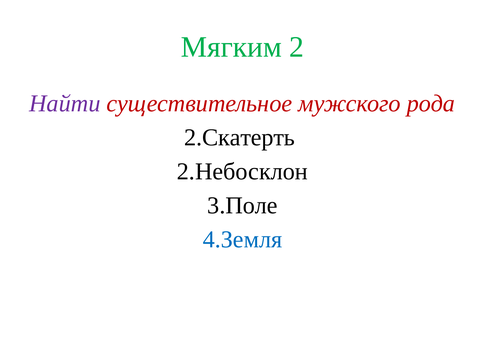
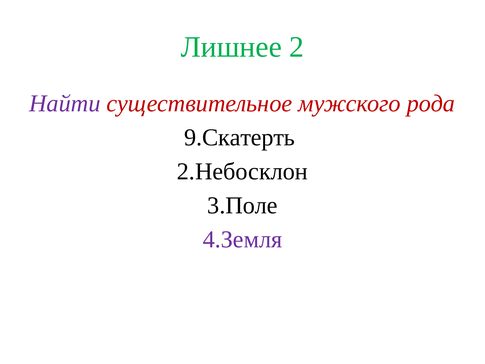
Мягким: Мягким -> Лишнее
2.Скатерть: 2.Скатерть -> 9.Скатерть
4.Земля colour: blue -> purple
